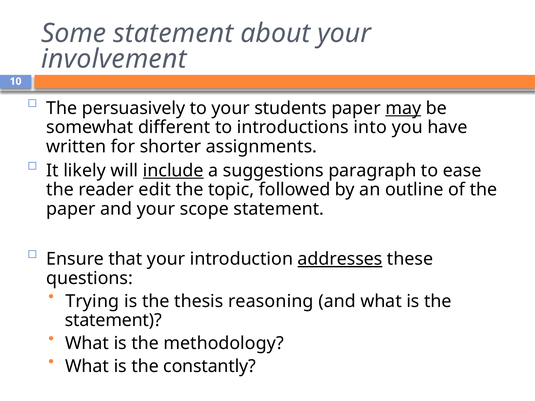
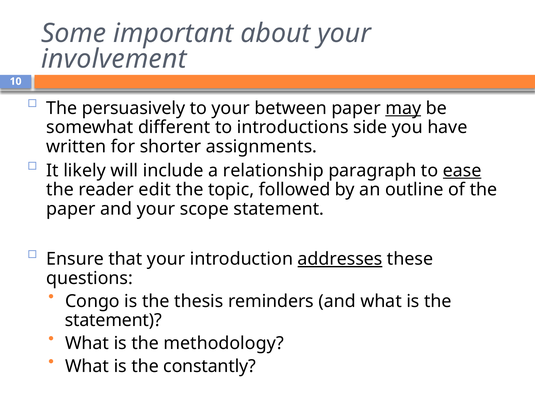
Some statement: statement -> important
students: students -> between
into: into -> side
include underline: present -> none
suggestions: suggestions -> relationship
ease underline: none -> present
Trying: Trying -> Congo
reasoning: reasoning -> reminders
